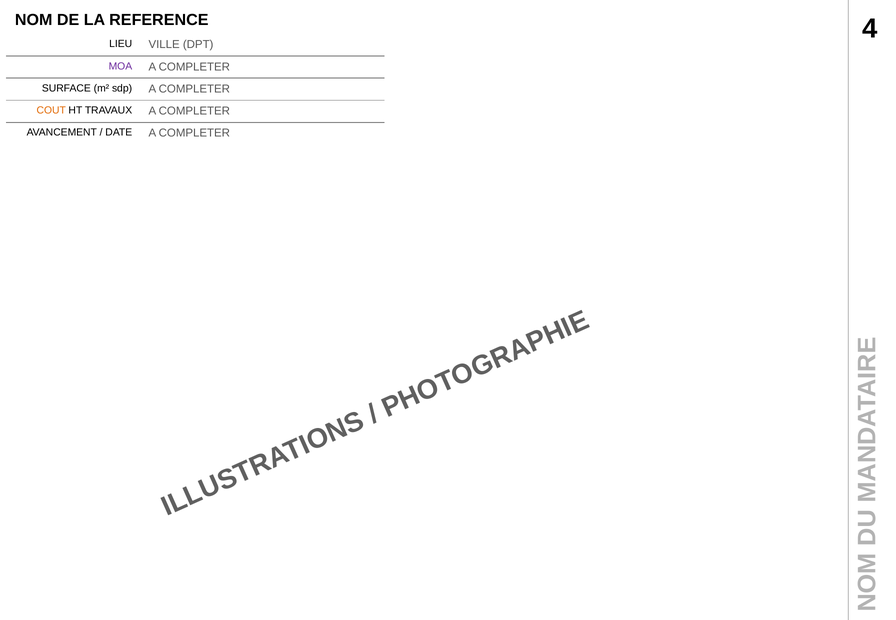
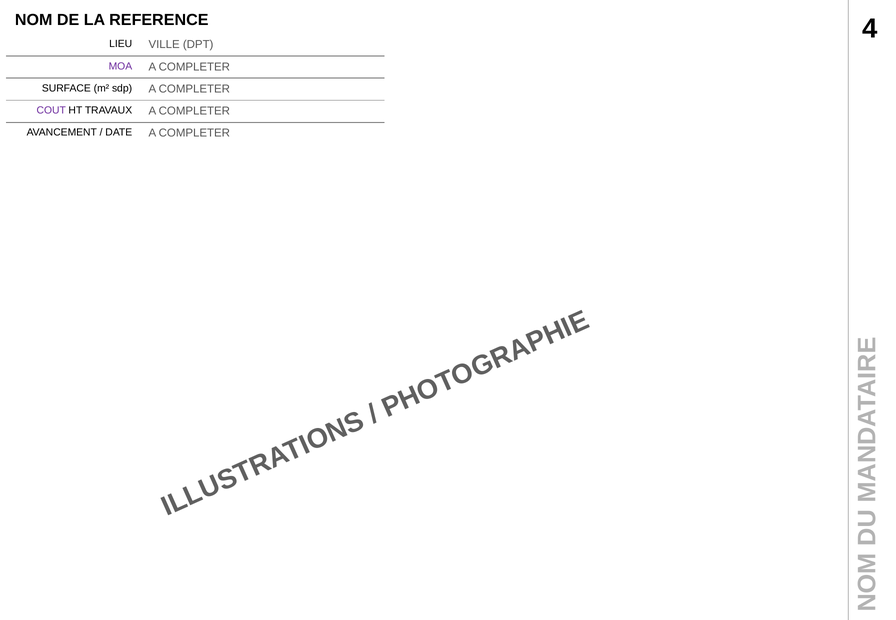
COUT colour: orange -> purple
